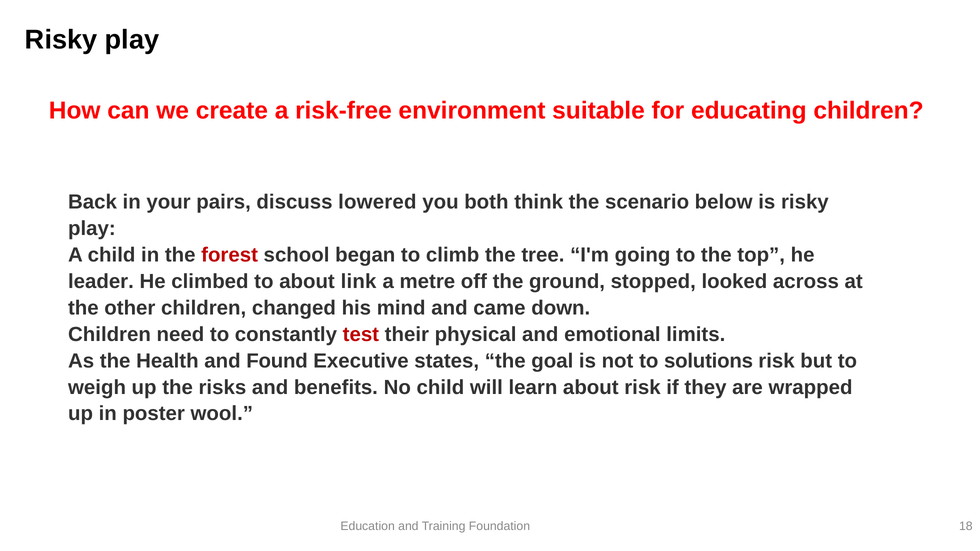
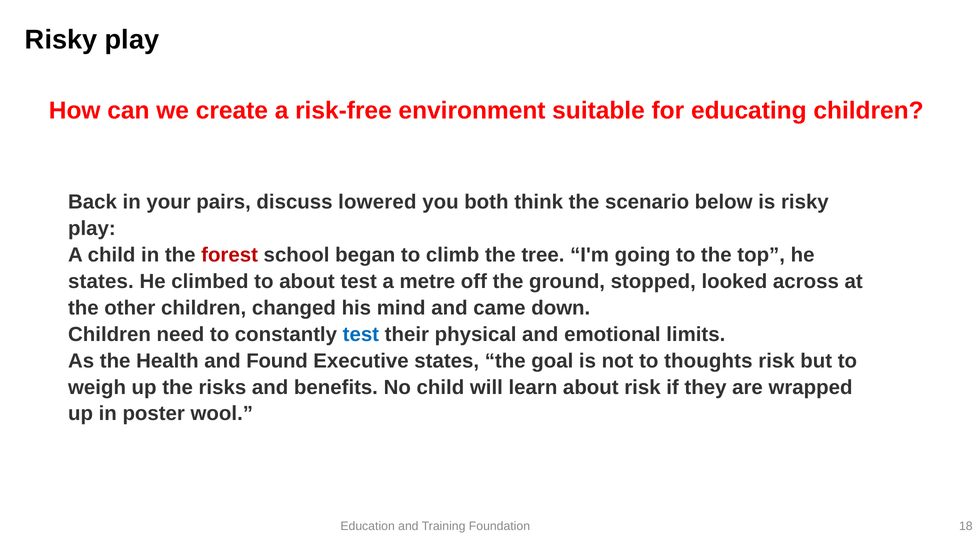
leader at (101, 282): leader -> states
about link: link -> test
test at (361, 335) colour: red -> blue
solutions: solutions -> thoughts
